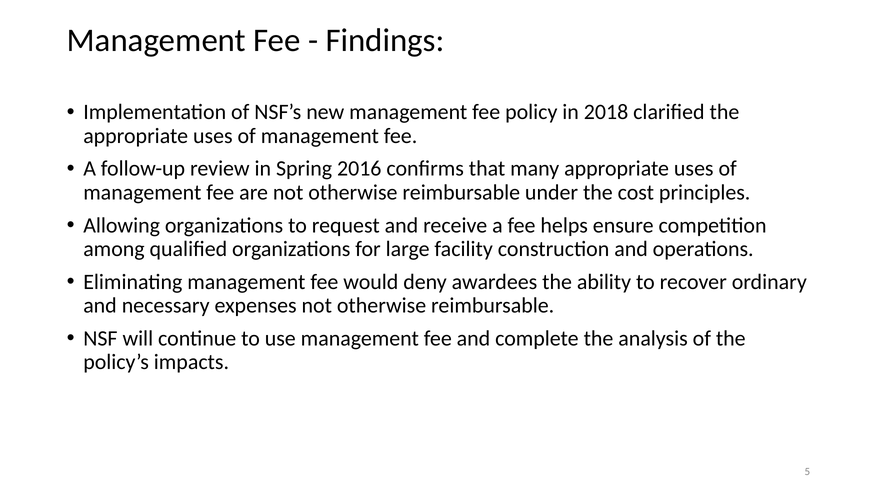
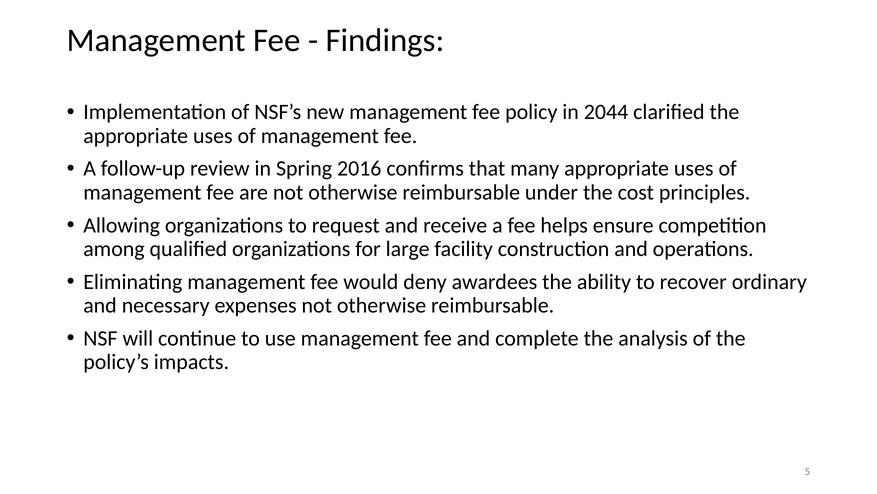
2018: 2018 -> 2044
